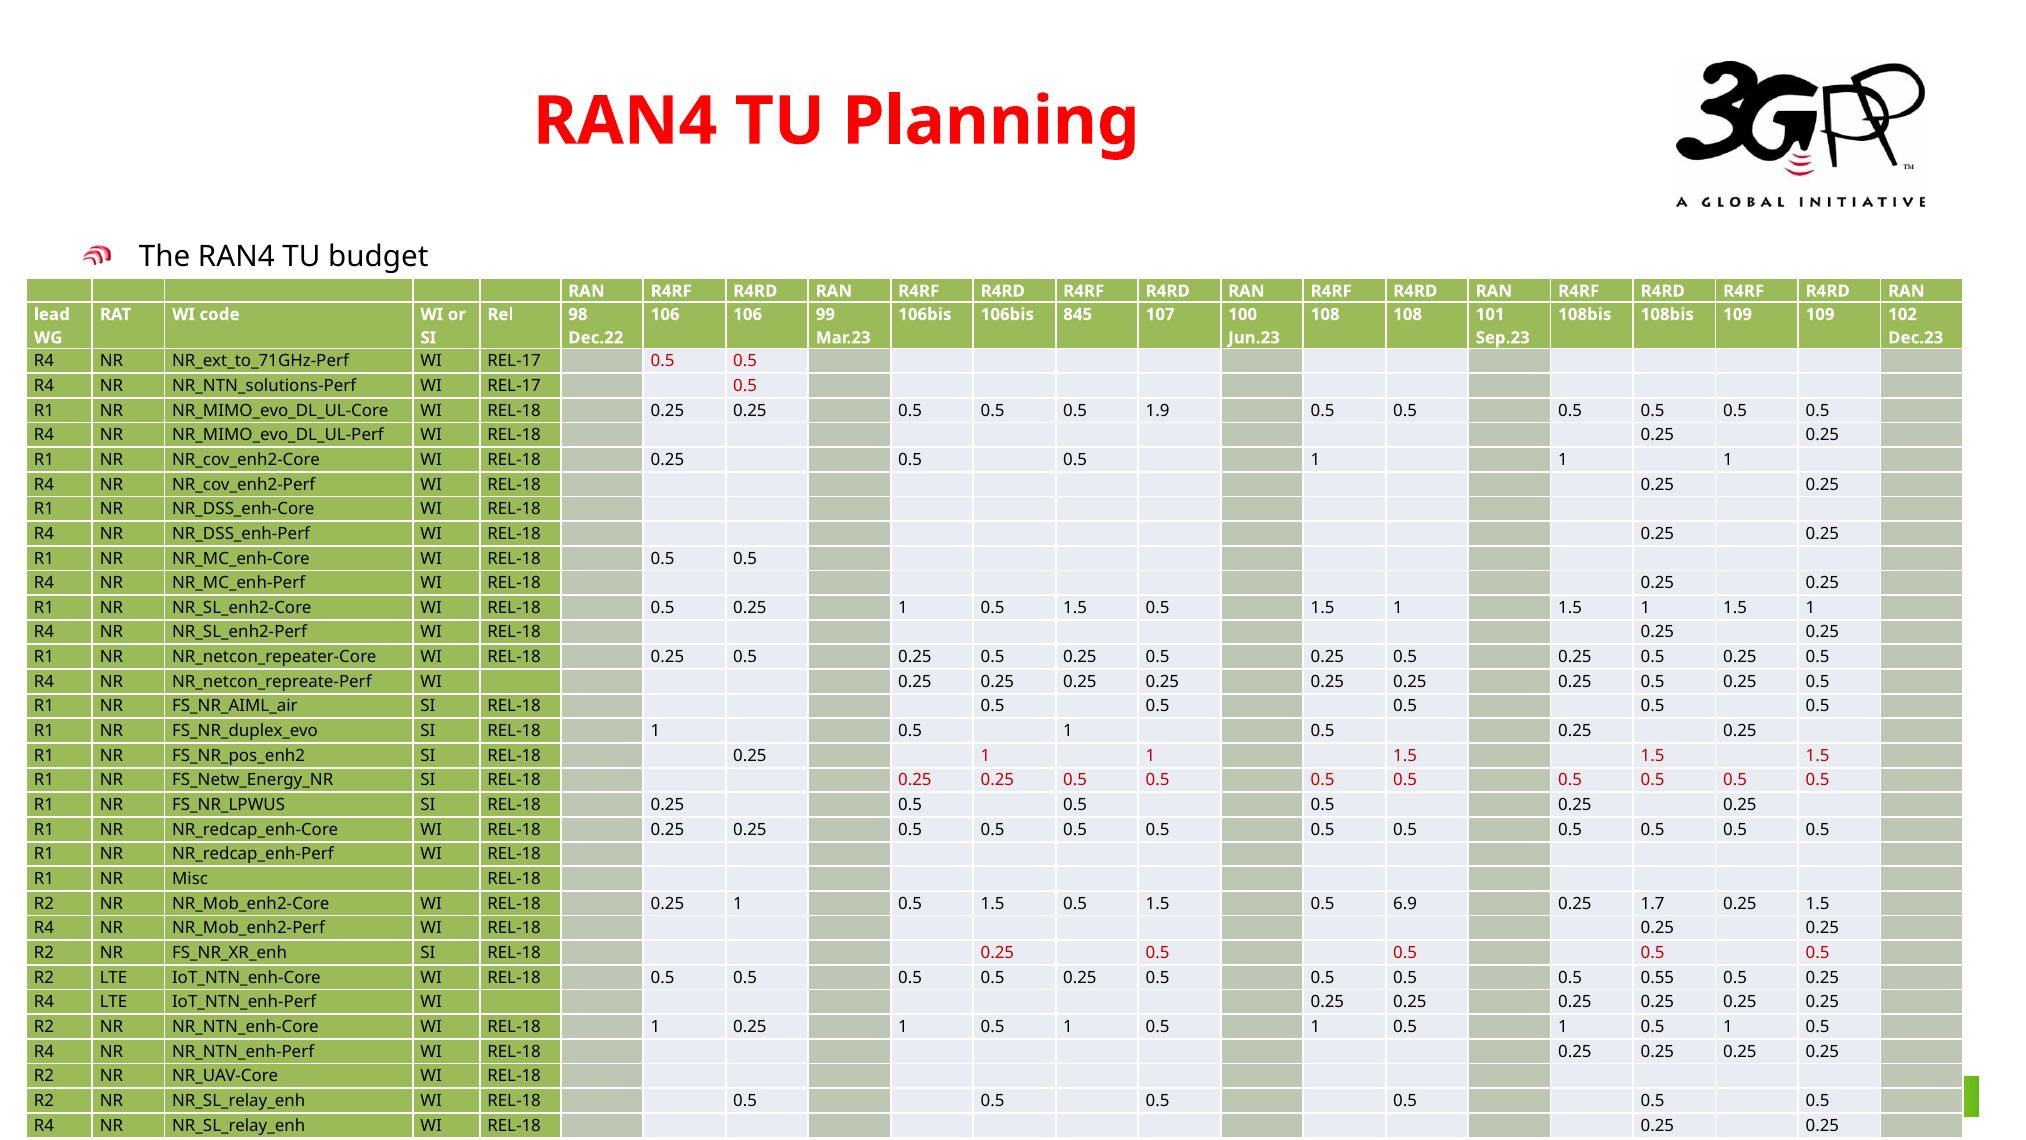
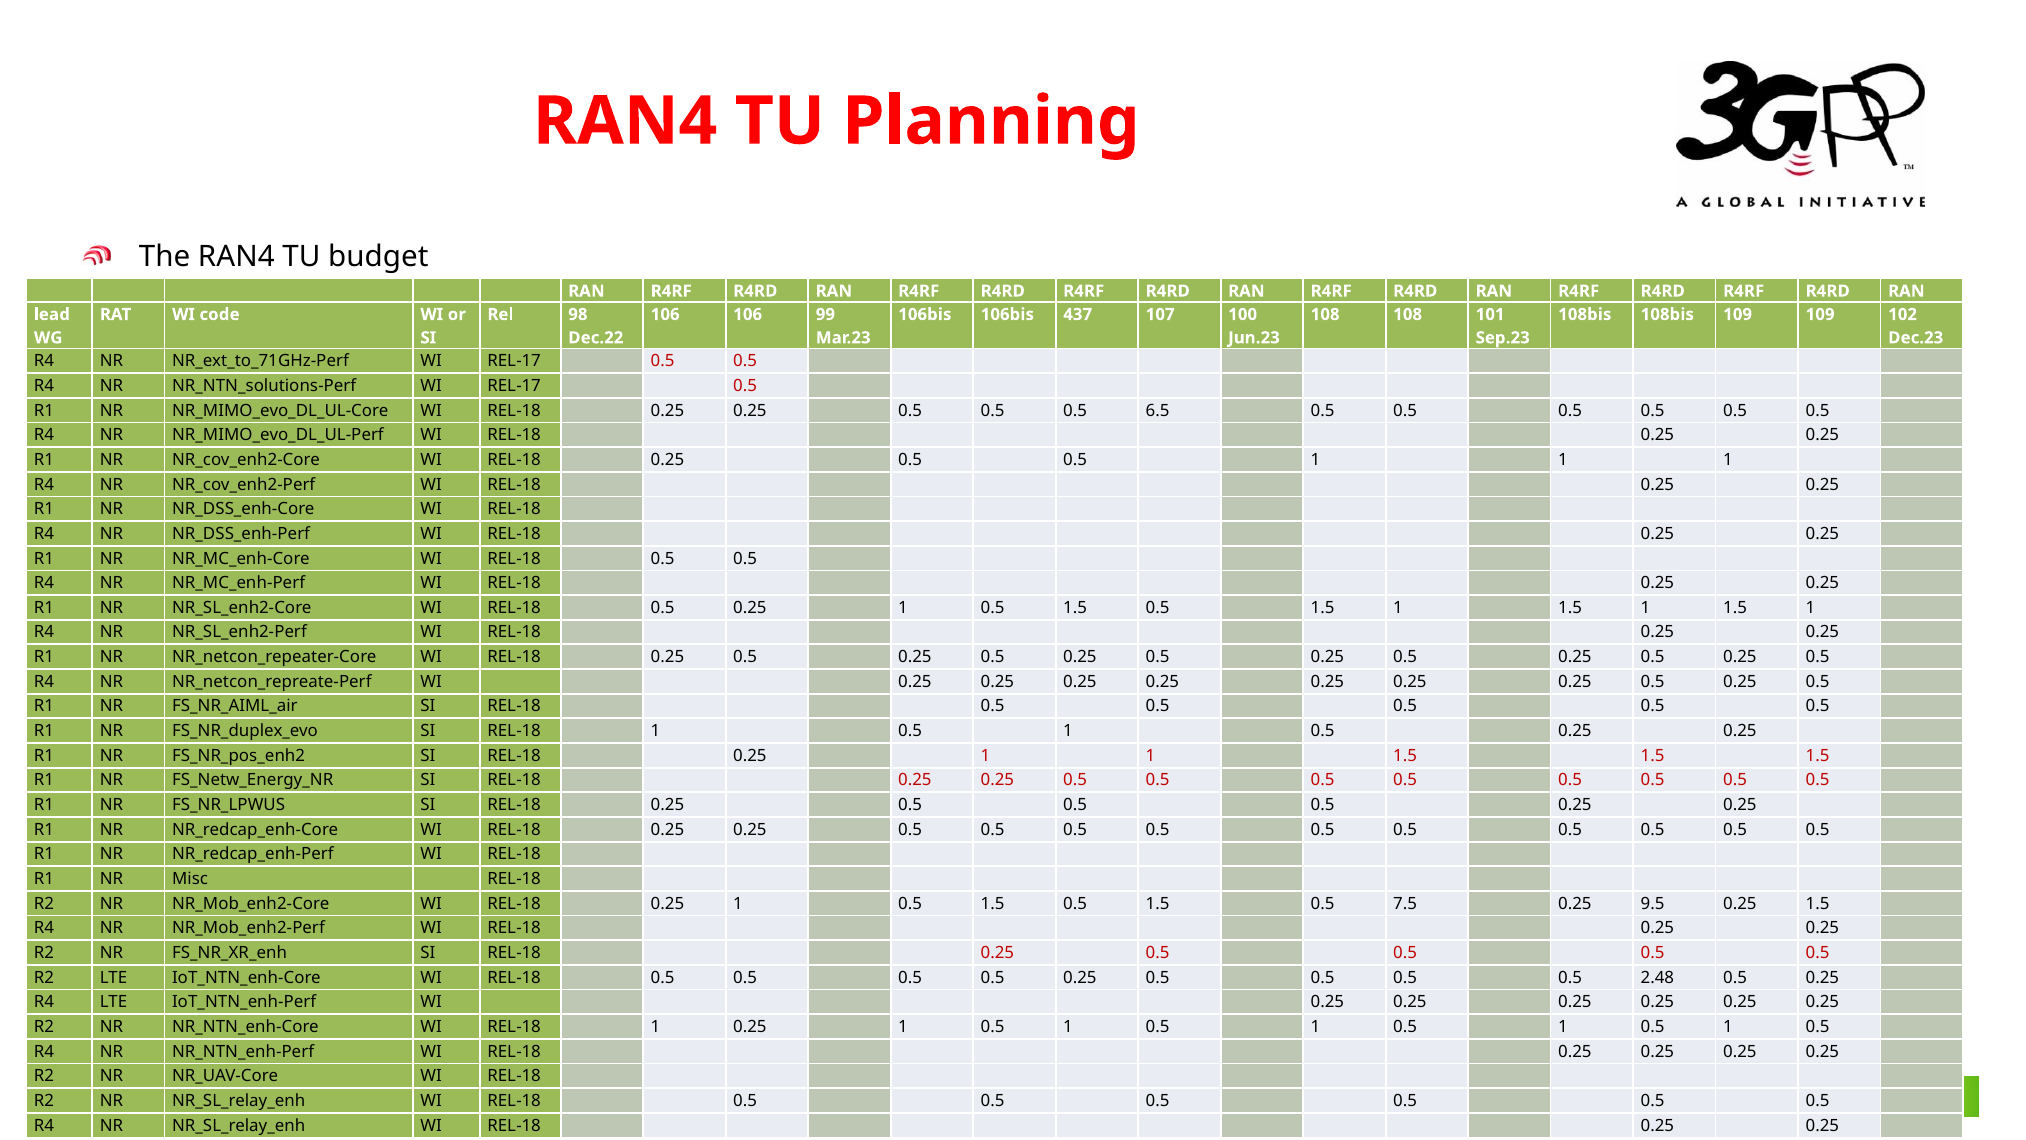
845: 845 -> 437
1.9: 1.9 -> 6.5
6.9: 6.9 -> 7.5
1.7: 1.7 -> 9.5
0.55: 0.55 -> 2.48
